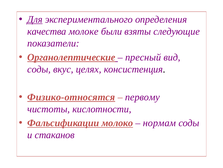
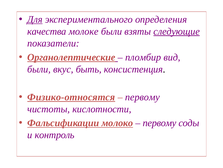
следующие underline: none -> present
пресный: пресный -> пломбир
соды at (39, 69): соды -> были
целях: целях -> быть
нормам at (159, 122): нормам -> первому
стаканов: стаканов -> контроль
